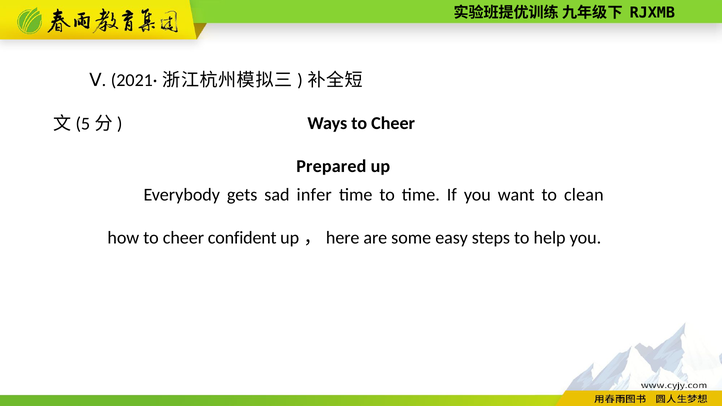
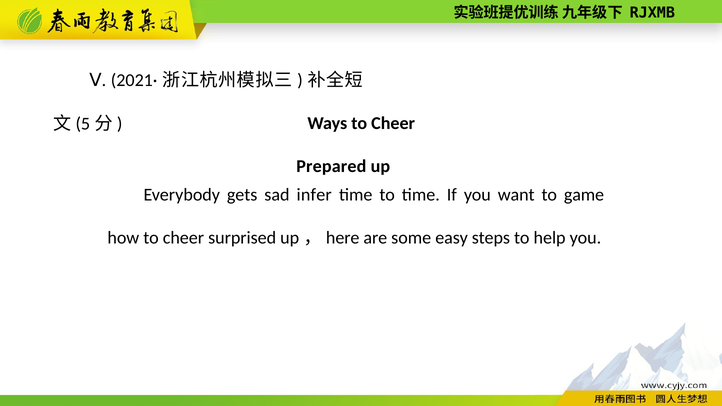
clean: clean -> game
confident: confident -> surprised
